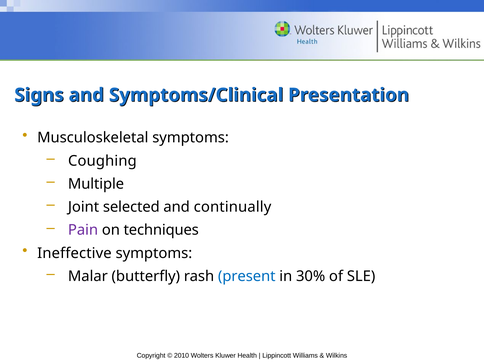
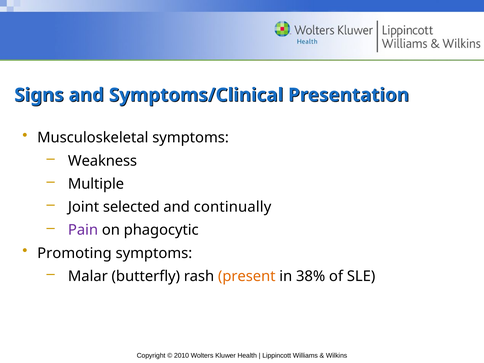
Coughing: Coughing -> Weakness
techniques: techniques -> phagocytic
Ineffective: Ineffective -> Promoting
present colour: blue -> orange
30%: 30% -> 38%
